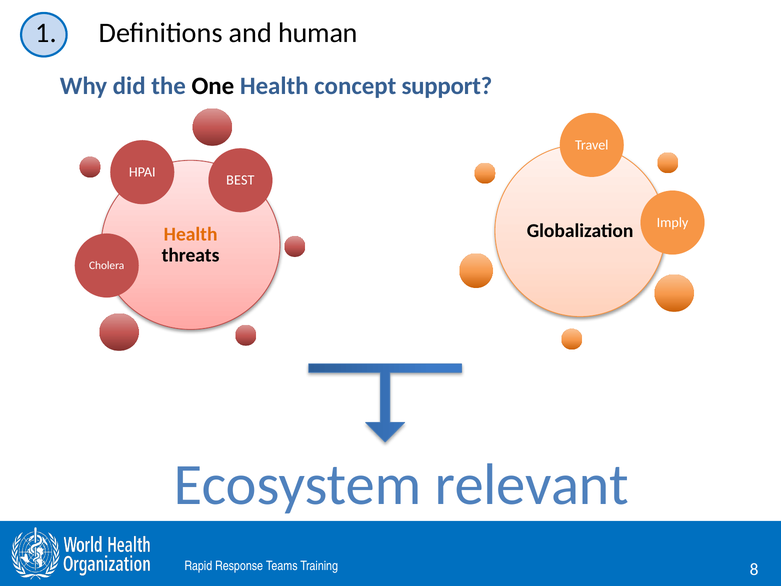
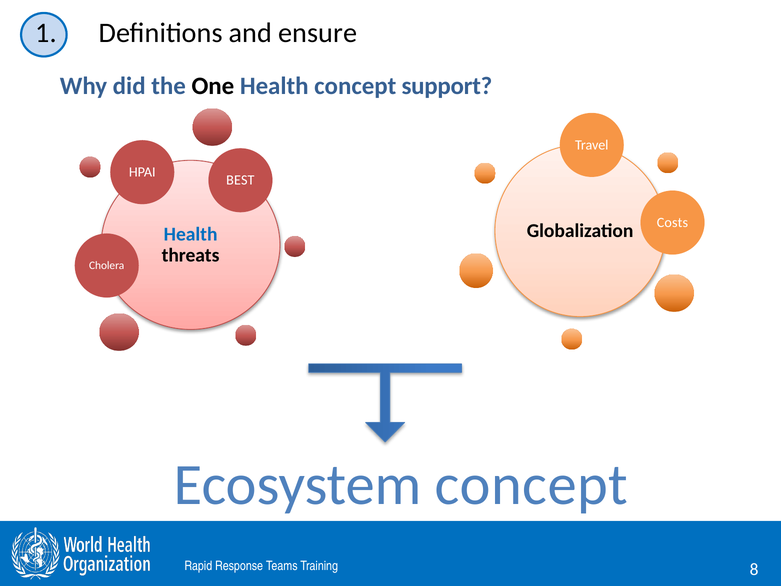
human: human -> ensure
Imply: Imply -> Costs
Health at (191, 234) colour: orange -> blue
Ecosystem relevant: relevant -> concept
